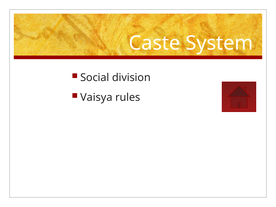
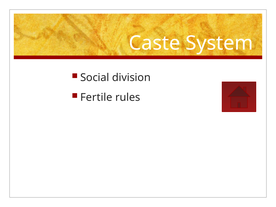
Vaisya: Vaisya -> Fertile
